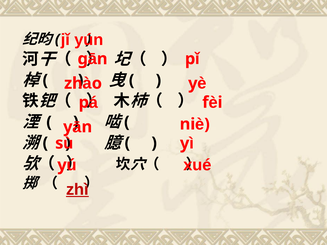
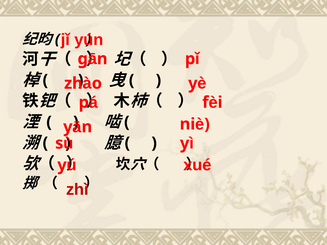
zhì underline: present -> none
